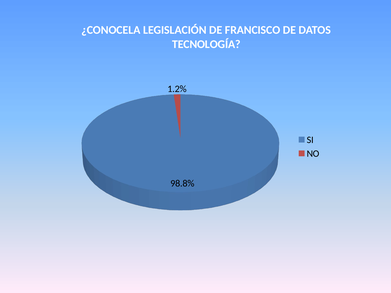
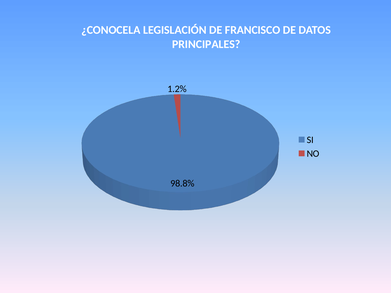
TECNOLOGÍA: TECNOLOGÍA -> PRINCIPALES
